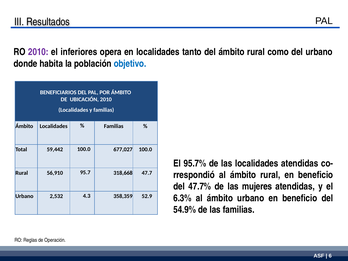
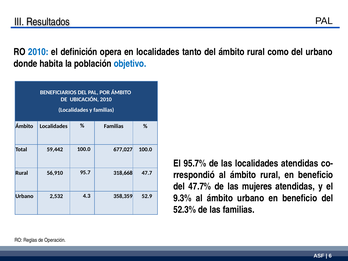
2010 at (38, 52) colour: purple -> blue
inferiores: inferiores -> definición
6.3%: 6.3% -> 9.3%
54.9%: 54.9% -> 52.3%
